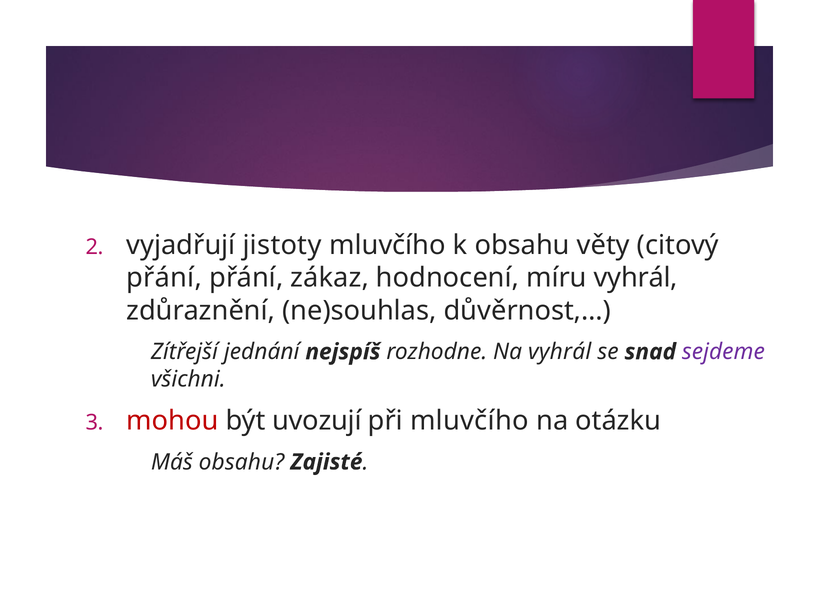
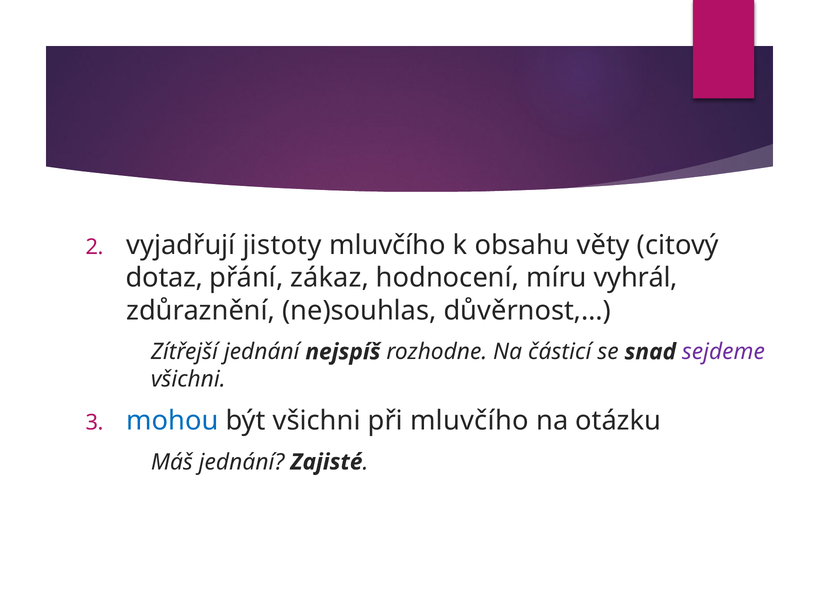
přání at (164, 278): přání -> dotaz
Na vyhrál: vyhrál -> částicí
mohou colour: red -> blue
být uvozují: uvozují -> všichni
Máš obsahu: obsahu -> jednání
